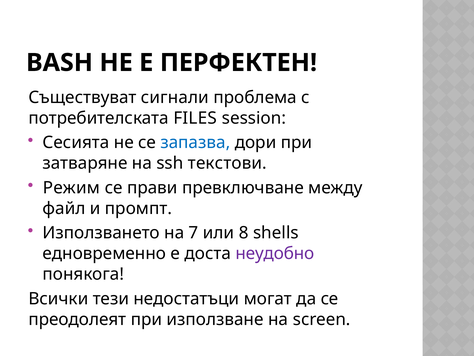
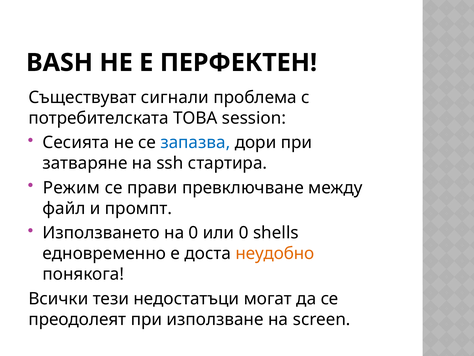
FILES: FILES -> ТОВА
текстови: текстови -> стартира
на 7: 7 -> 0
или 8: 8 -> 0
неудобно colour: purple -> orange
